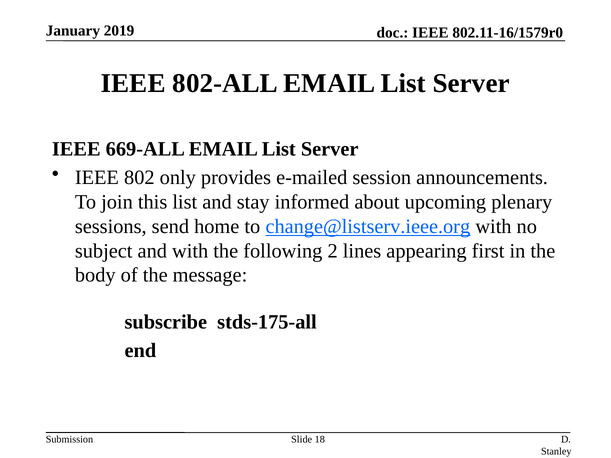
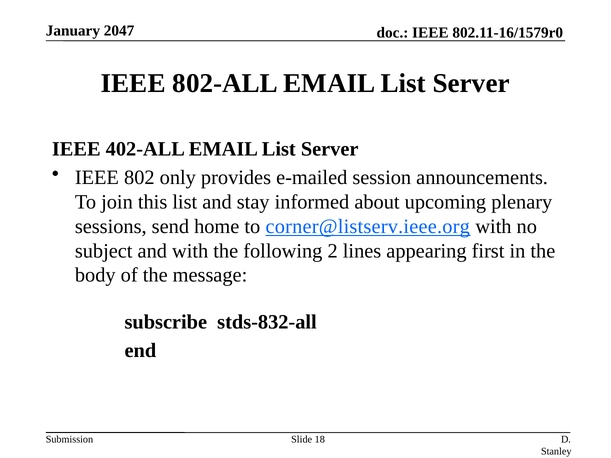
2019: 2019 -> 2047
669-ALL: 669-ALL -> 402-ALL
change@listserv.ieee.org: change@listserv.ieee.org -> corner@listserv.ieee.org
stds-175-all: stds-175-all -> stds-832-all
